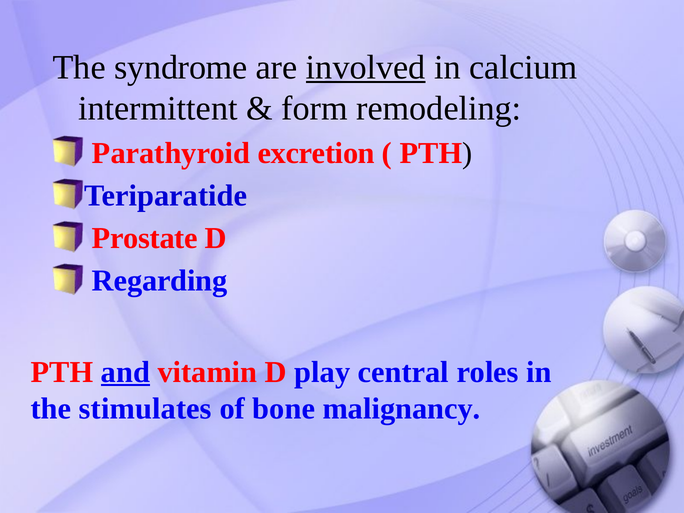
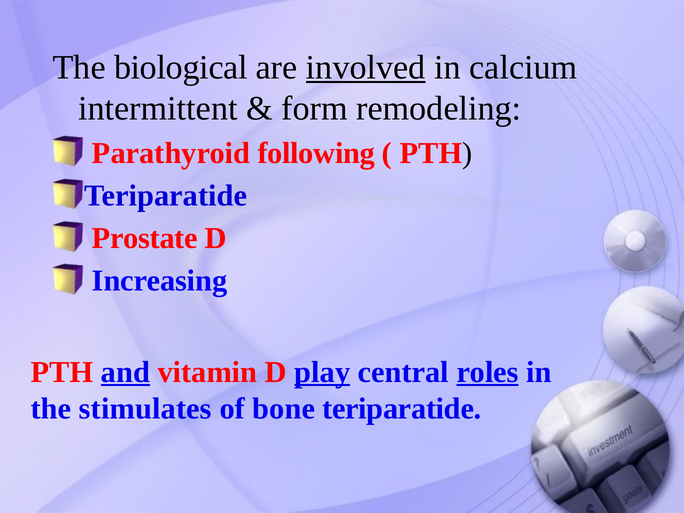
syndrome: syndrome -> biological
excretion: excretion -> following
Regarding: Regarding -> Increasing
play underline: none -> present
roles underline: none -> present
bone malignancy: malignancy -> teriparatide
